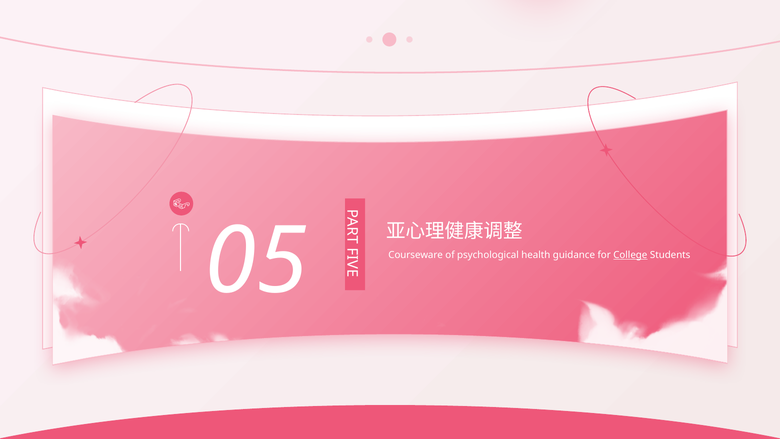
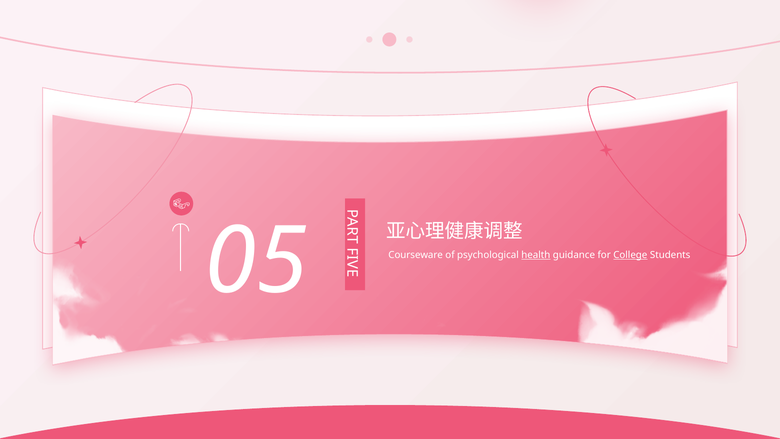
health underline: none -> present
